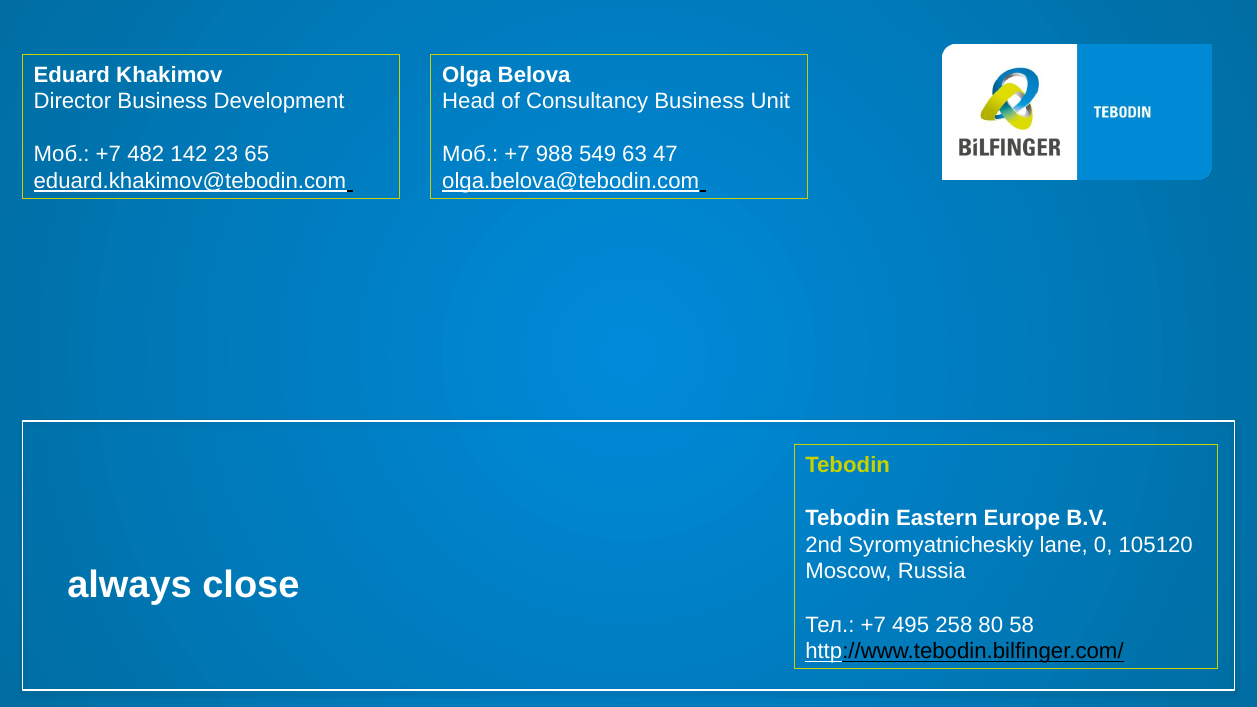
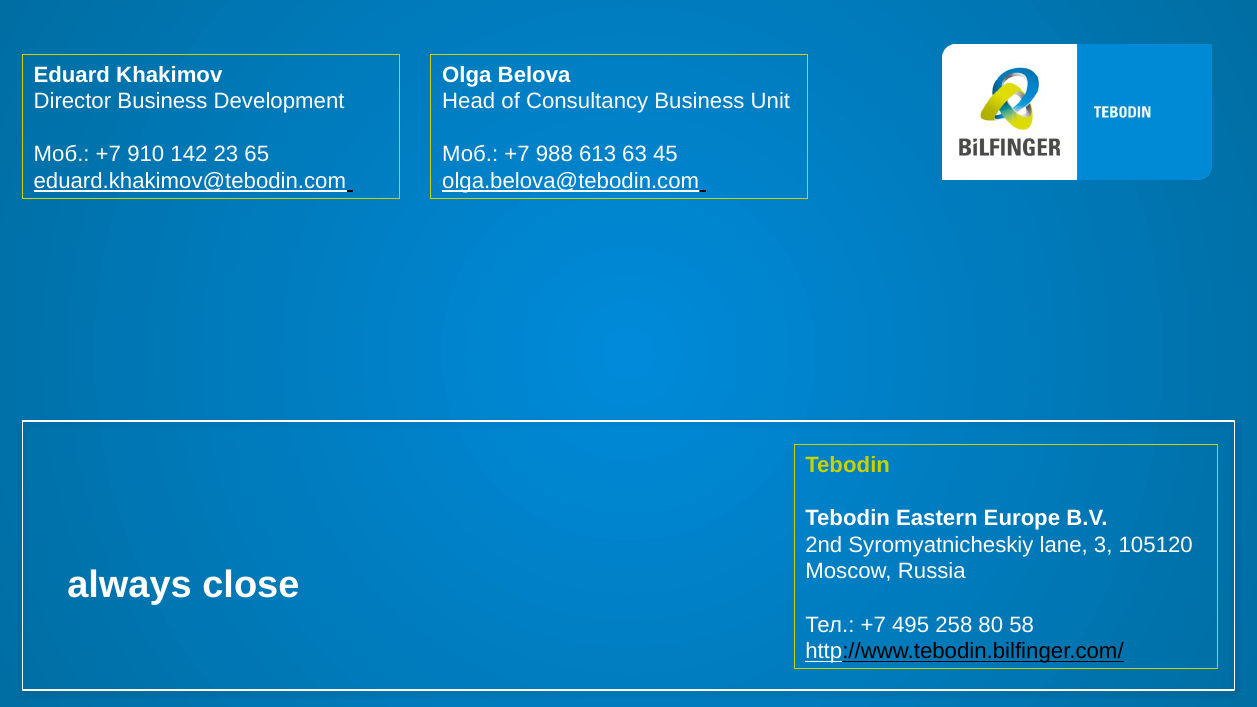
482: 482 -> 910
549: 549 -> 613
47: 47 -> 45
0: 0 -> 3
